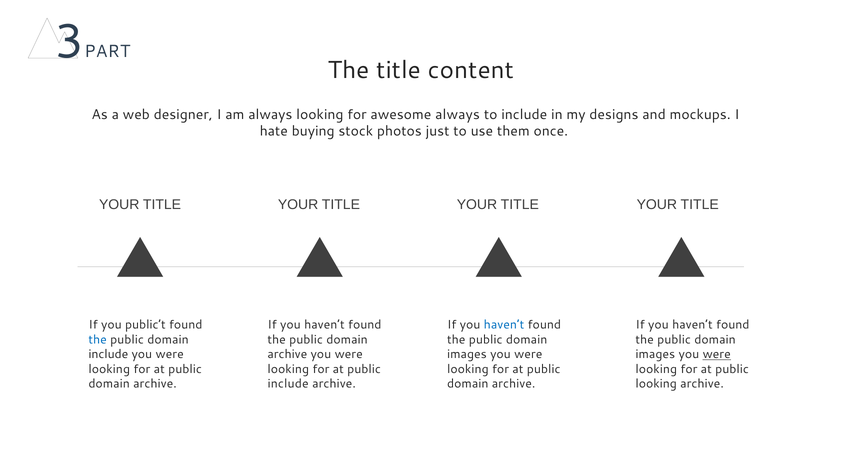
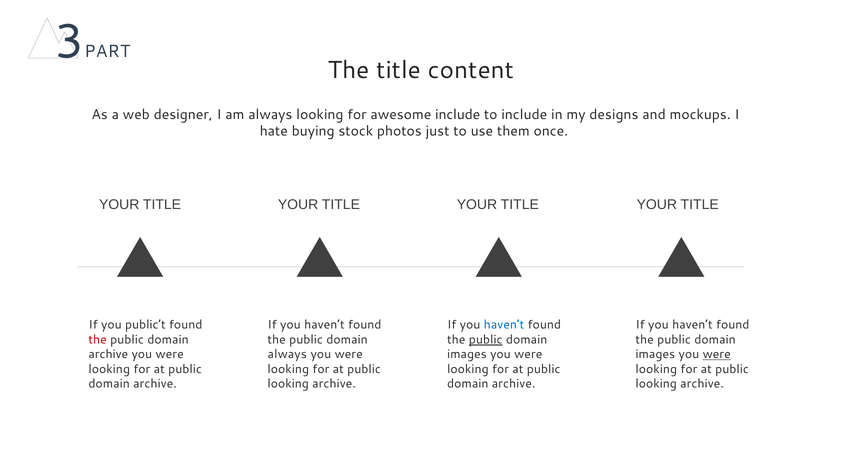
awesome always: always -> include
the at (98, 339) colour: blue -> red
public at (486, 339) underline: none -> present
include at (108, 354): include -> archive
archive at (287, 354): archive -> always
include at (288, 384): include -> looking
